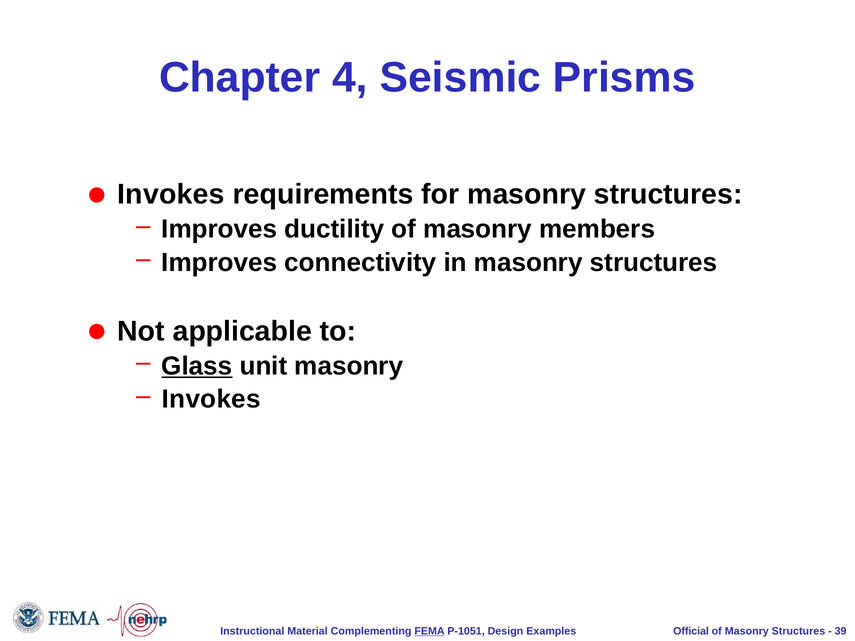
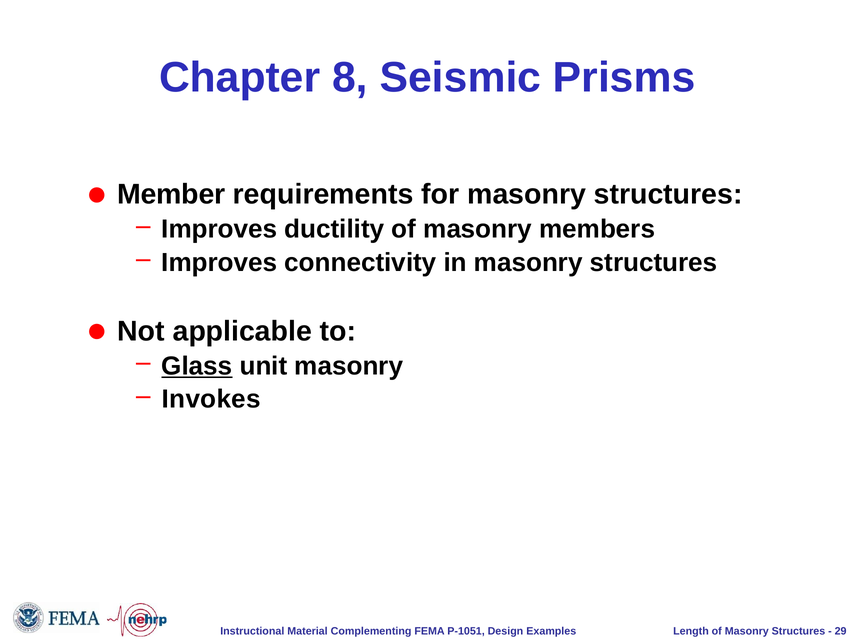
4: 4 -> 8
Invokes at (171, 195): Invokes -> Member
FEMA underline: present -> none
Official: Official -> Length
39: 39 -> 29
